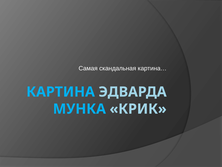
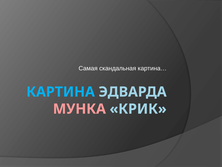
МУНКА colour: light blue -> pink
